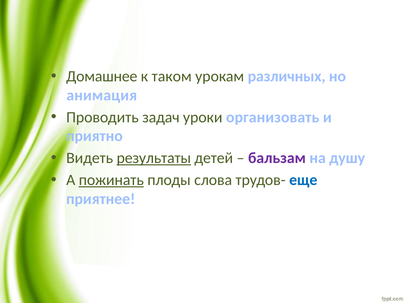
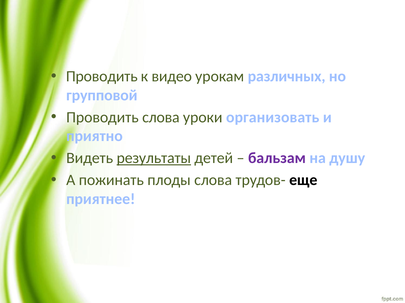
Домашнее at (102, 77): Домашнее -> Проводить
таком: таком -> видео
анимация: анимация -> групповой
Проводить задач: задач -> слова
пожинать underline: present -> none
еще colour: blue -> black
